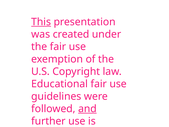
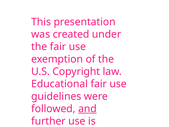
This underline: present -> none
